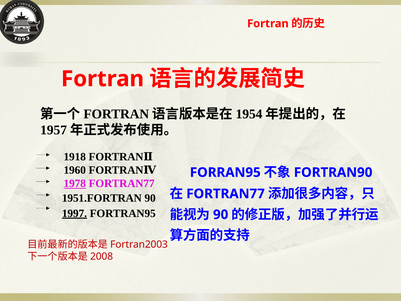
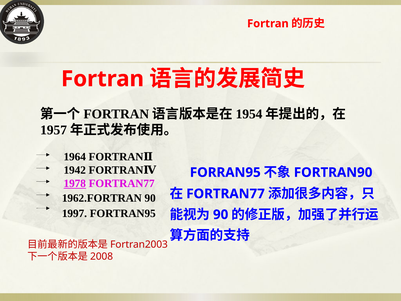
1918: 1918 -> 1964
1960: 1960 -> 1942
1951.FORTRAN: 1951.FORTRAN -> 1962.FORTRAN
1997 underline: present -> none
